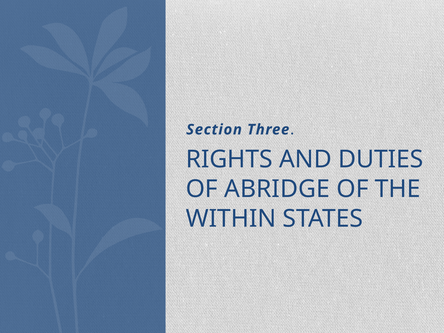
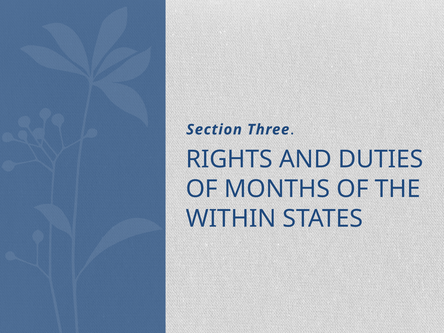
ABRIDGE: ABRIDGE -> MONTHS
